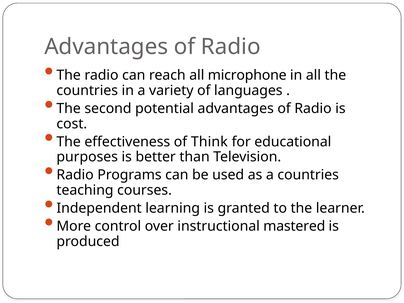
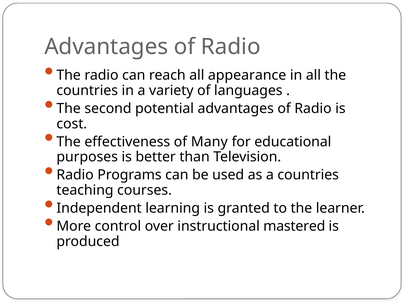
microphone: microphone -> appearance
Think: Think -> Many
